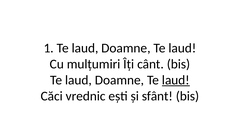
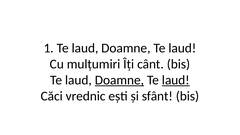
Doamne at (119, 80) underline: none -> present
